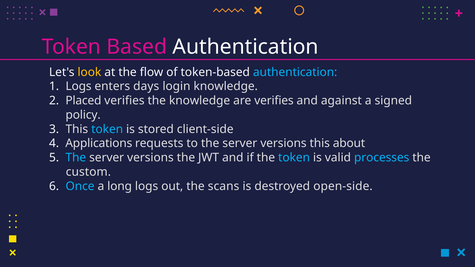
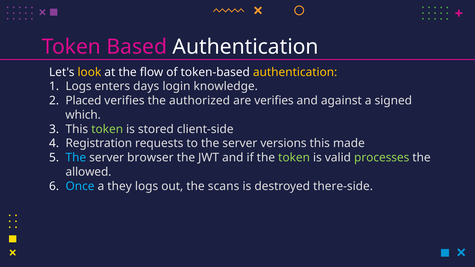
authentication at (295, 72) colour: light blue -> yellow
the knowledge: knowledge -> authorized
policy: policy -> which
token at (107, 129) colour: light blue -> light green
Applications: Applications -> Registration
about: about -> made
versions at (150, 158): versions -> browser
token at (294, 158) colour: light blue -> light green
processes colour: light blue -> light green
custom: custom -> allowed
long: long -> they
open-side: open-side -> there-side
